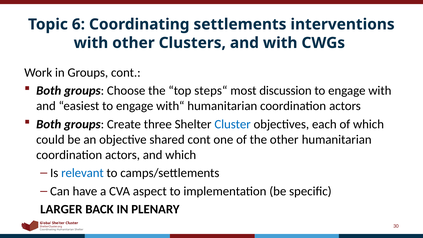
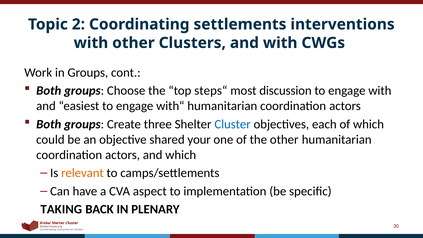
6: 6 -> 2
shared cont: cont -> your
relevant colour: blue -> orange
LARGER: LARGER -> TAKING
